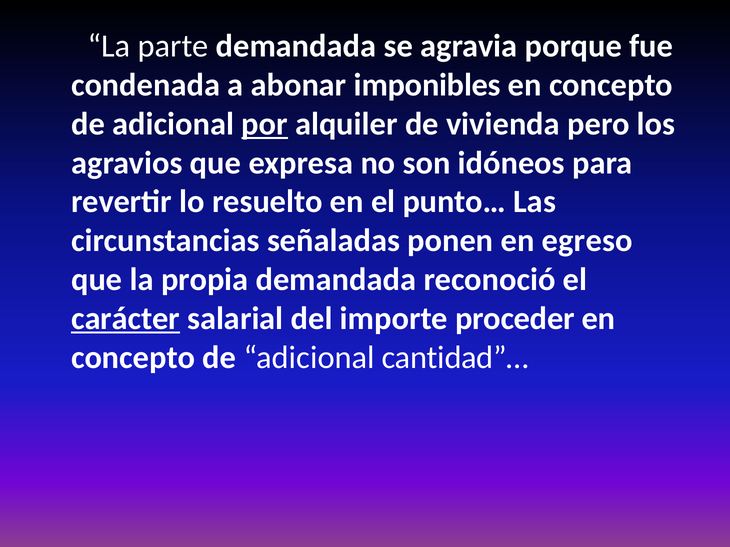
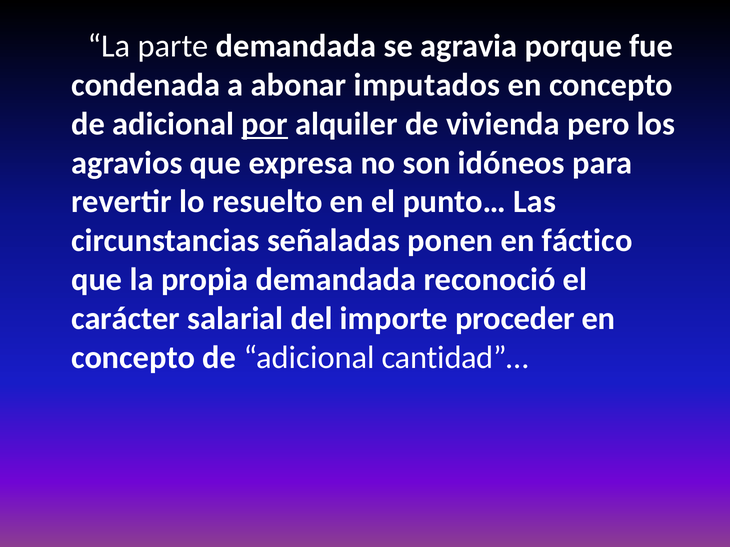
imponibles: imponibles -> imputados
egreso: egreso -> fáctico
carácter underline: present -> none
